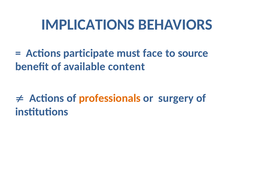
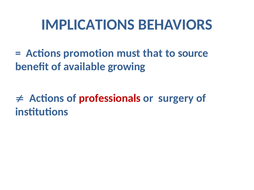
participate: participate -> promotion
face: face -> that
content: content -> growing
professionals colour: orange -> red
